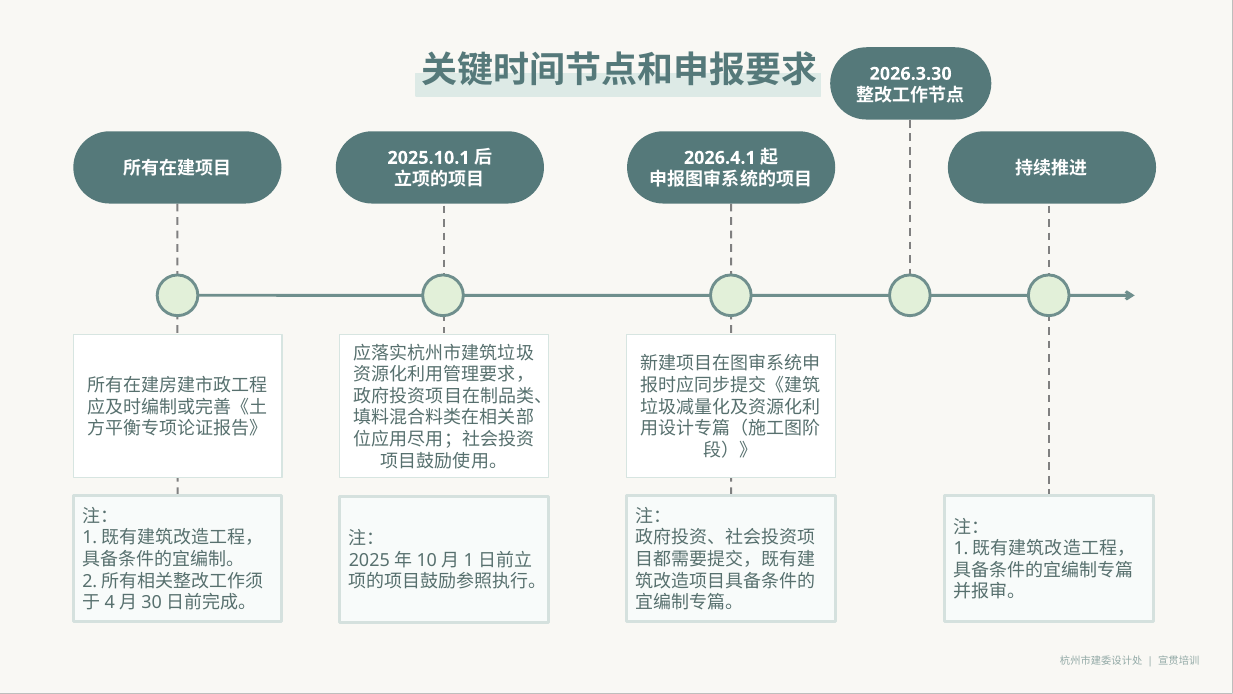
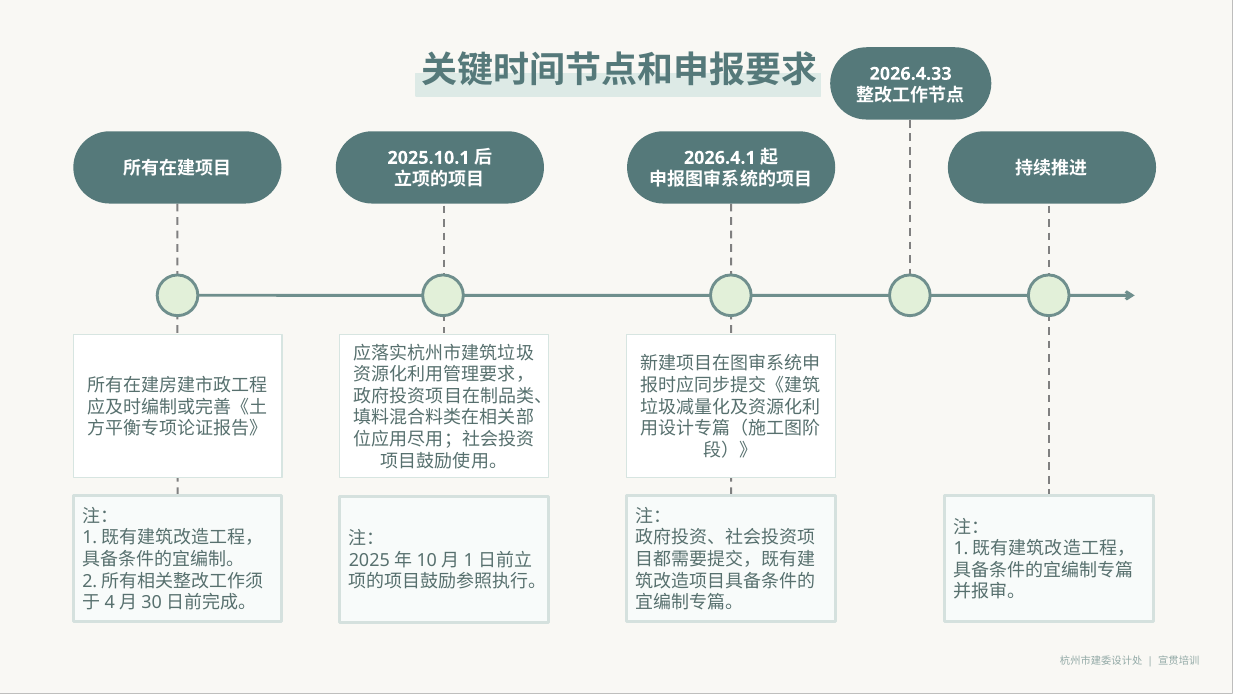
2026.3.30: 2026.3.30 -> 2026.4.33
